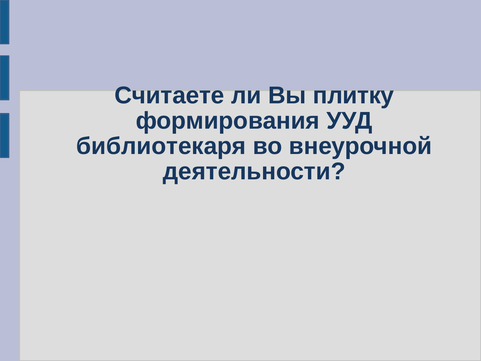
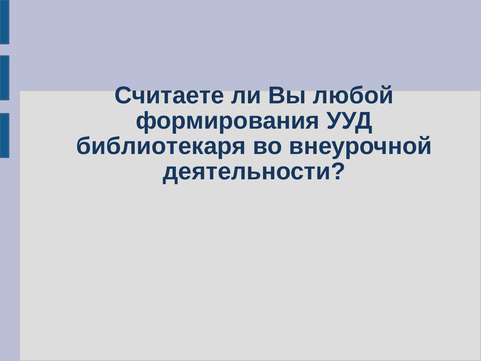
плитку: плитку -> любой
